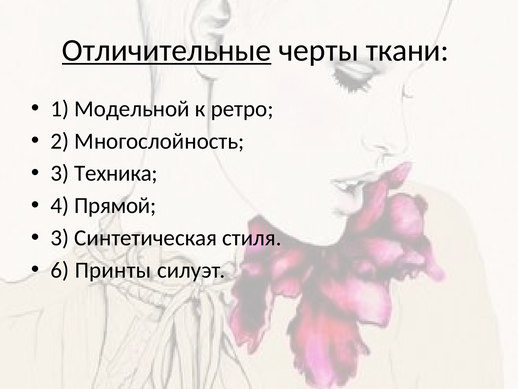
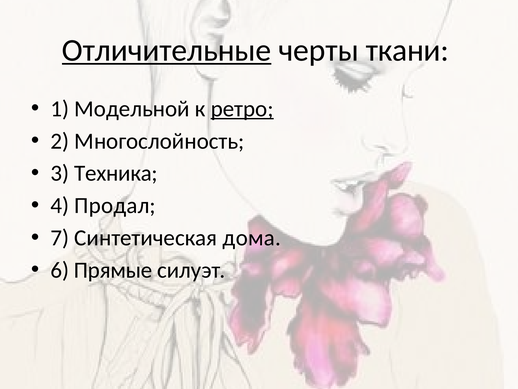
ретро underline: none -> present
Прямой: Прямой -> Продал
3 at (60, 238): 3 -> 7
стиля: стиля -> дома
Принты: Принты -> Прямые
